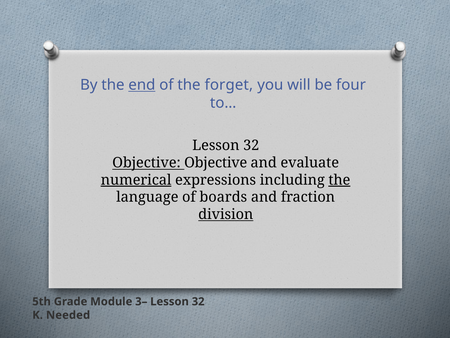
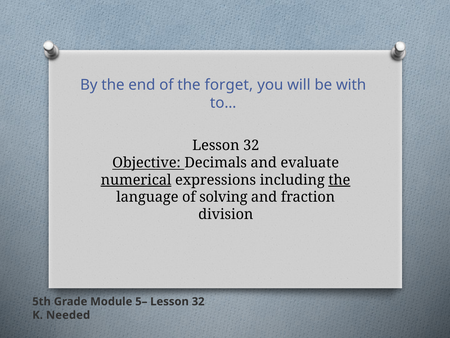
end underline: present -> none
four: four -> with
Objective Objective: Objective -> Decimals
boards: boards -> solving
division underline: present -> none
3–: 3– -> 5–
